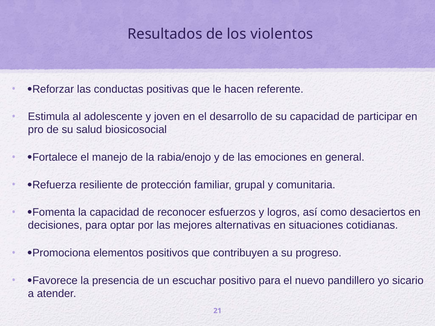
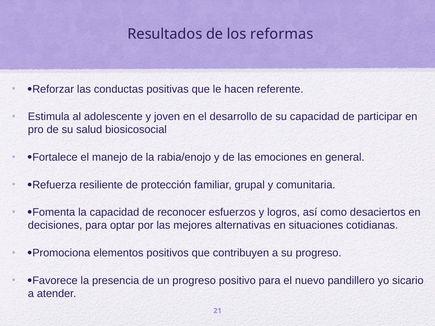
violentos: violentos -> reformas
un escuchar: escuchar -> progreso
